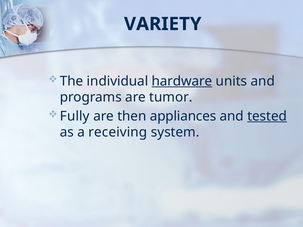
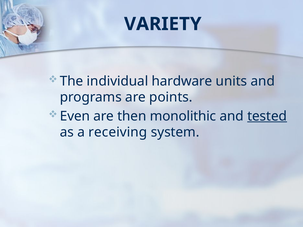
hardware underline: present -> none
tumor: tumor -> points
Fully: Fully -> Even
appliances: appliances -> monolithic
